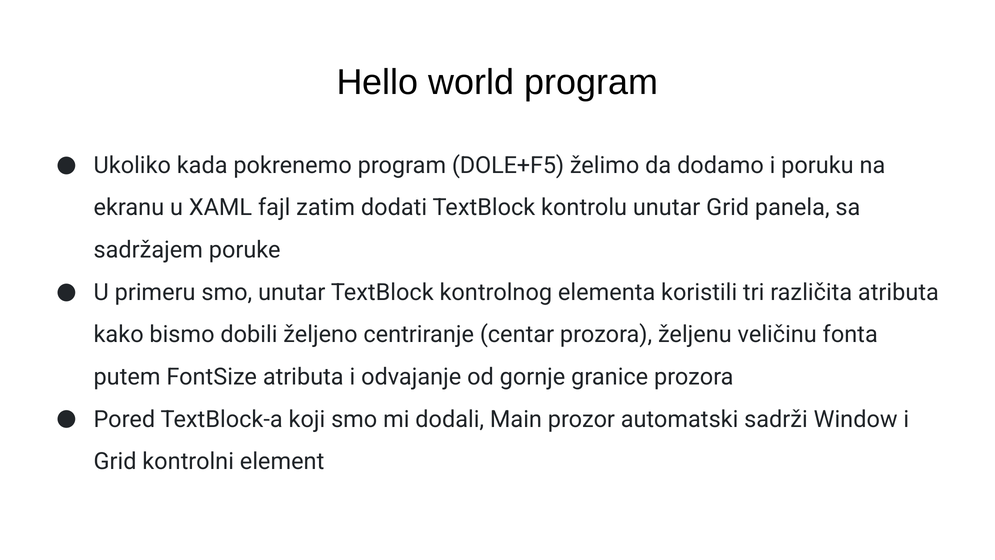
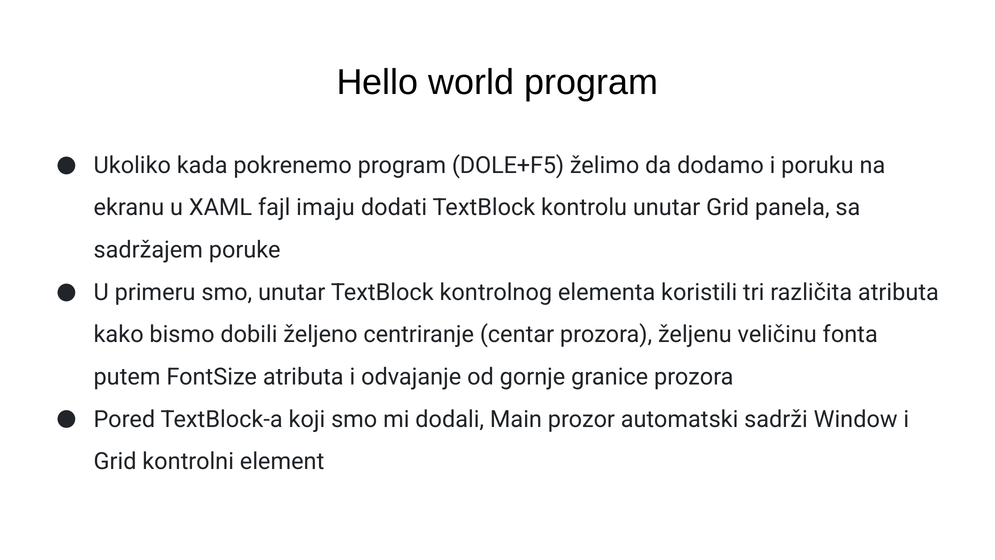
zatim: zatim -> imaju
